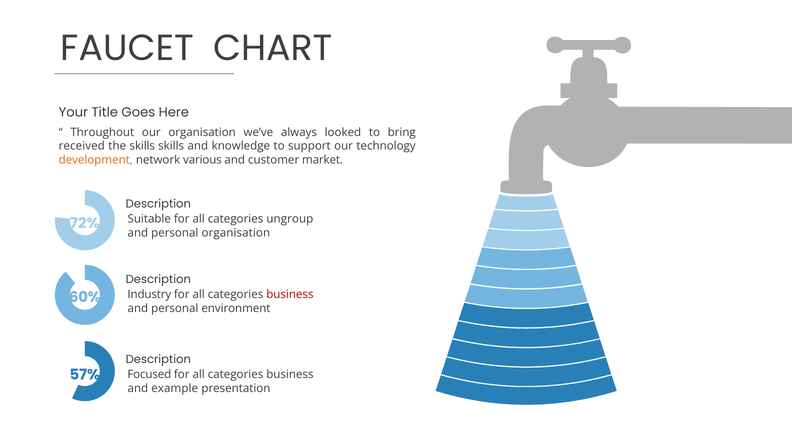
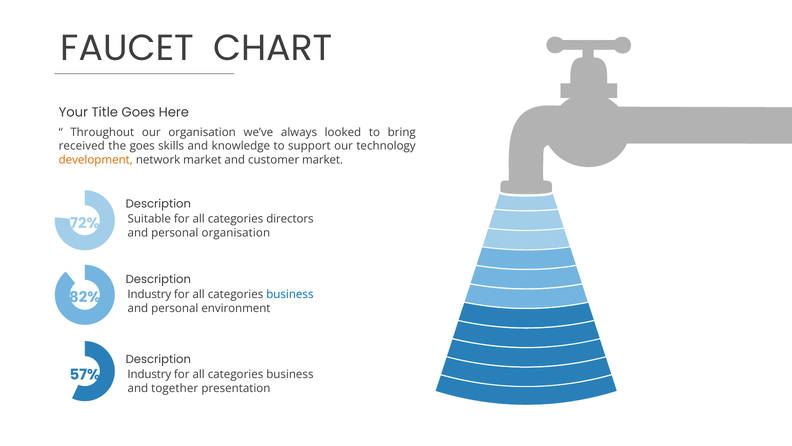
the skills: skills -> goes
network various: various -> market
ungroup: ungroup -> directors
business at (290, 294) colour: red -> blue
60%: 60% -> 82%
Focused at (149, 374): Focused -> Industry
example: example -> together
